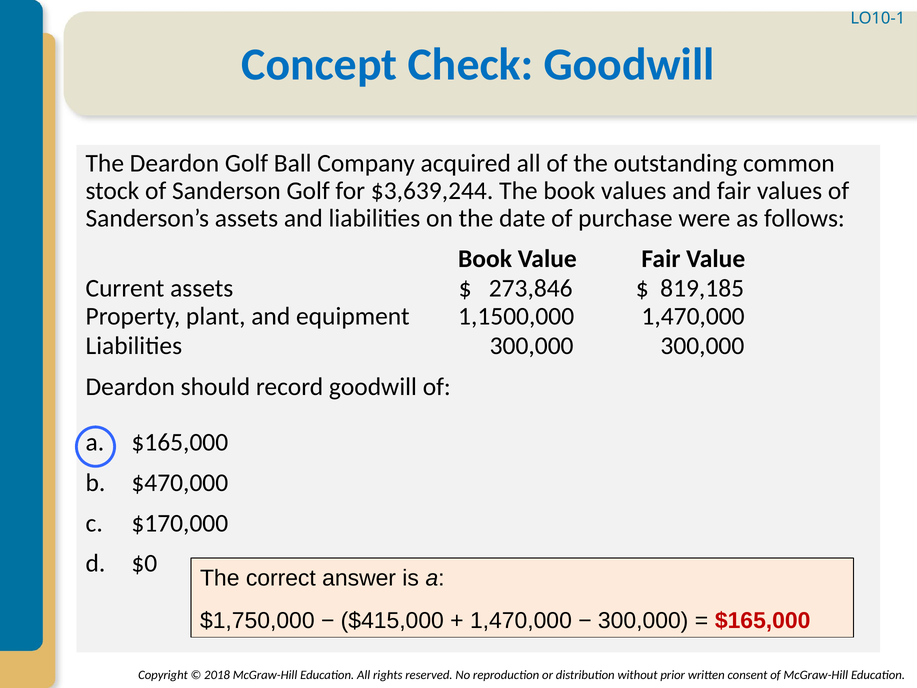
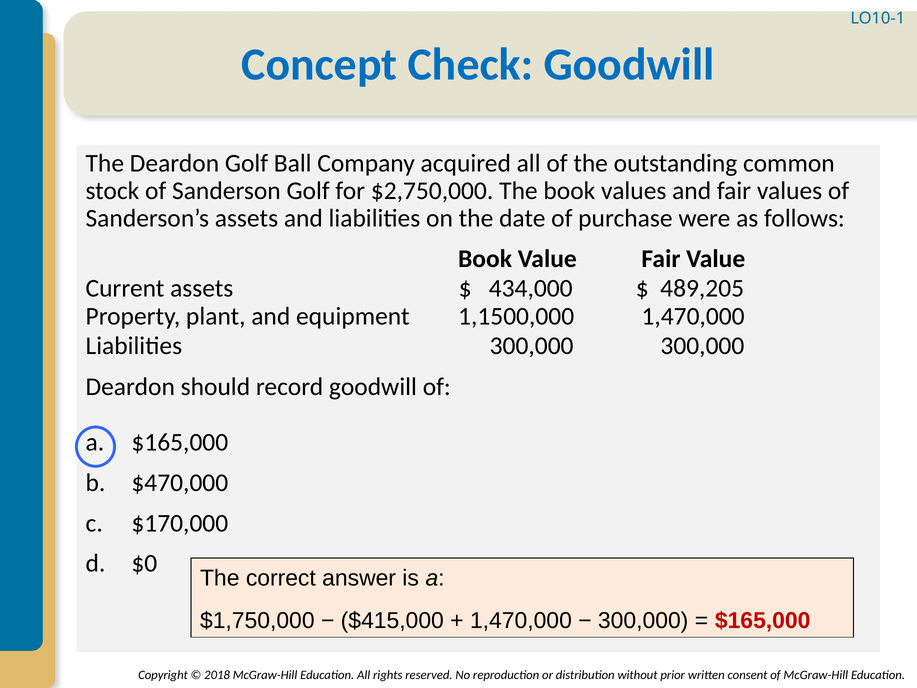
$3,639,244: $3,639,244 -> $2,750,000
273,846: 273,846 -> 434,000
819,185: 819,185 -> 489,205
